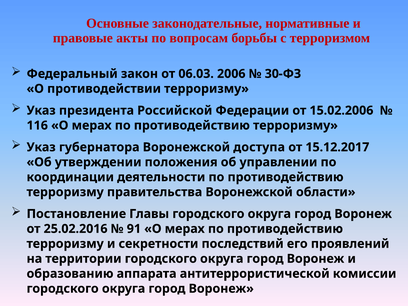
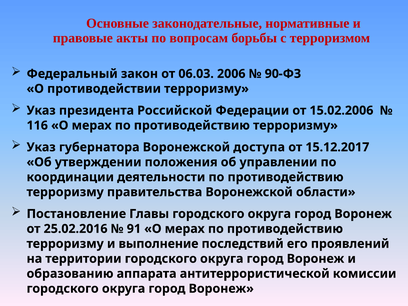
30-ФЗ: 30-ФЗ -> 90-ФЗ
секретности: секретности -> выполнение
